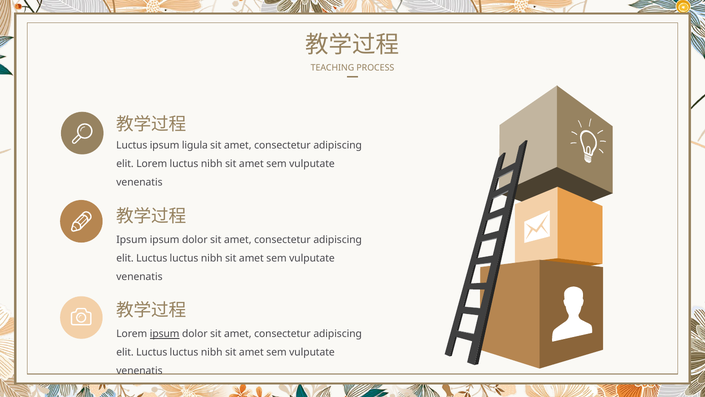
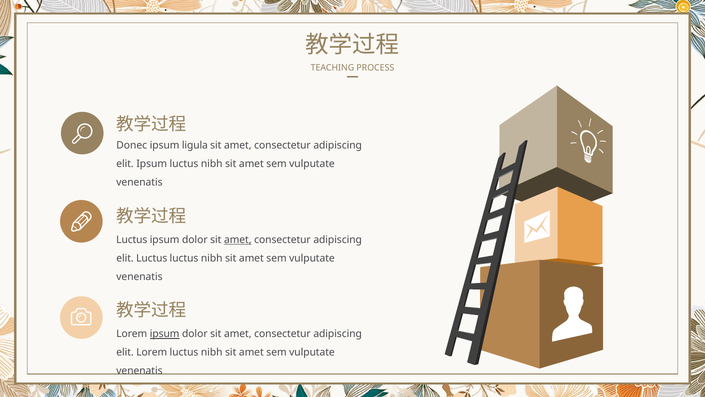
Luctus at (132, 145): Luctus -> Donec
elit Lorem: Lorem -> Ipsum
Ipsum at (132, 240): Ipsum -> Luctus
amet at (238, 240) underline: none -> present
Luctus at (152, 352): Luctus -> Lorem
